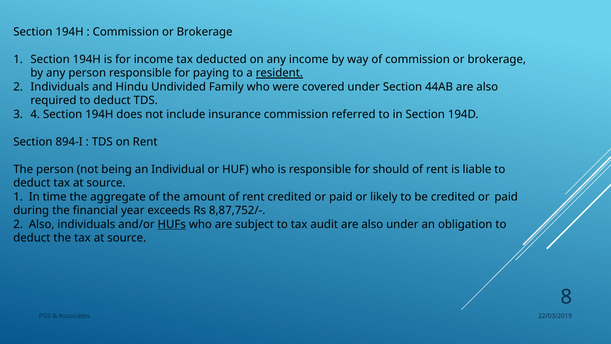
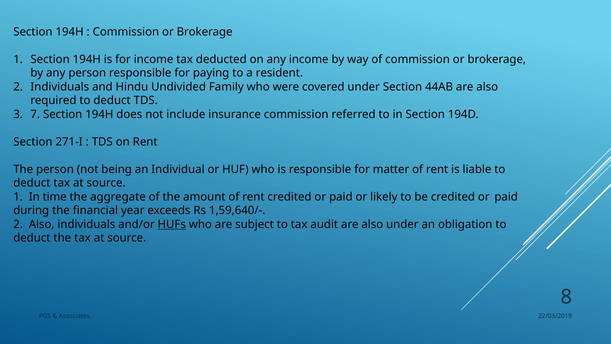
resident underline: present -> none
4: 4 -> 7
894-I: 894-I -> 271-I
should: should -> matter
8,87,752/-: 8,87,752/- -> 1,59,640/-
